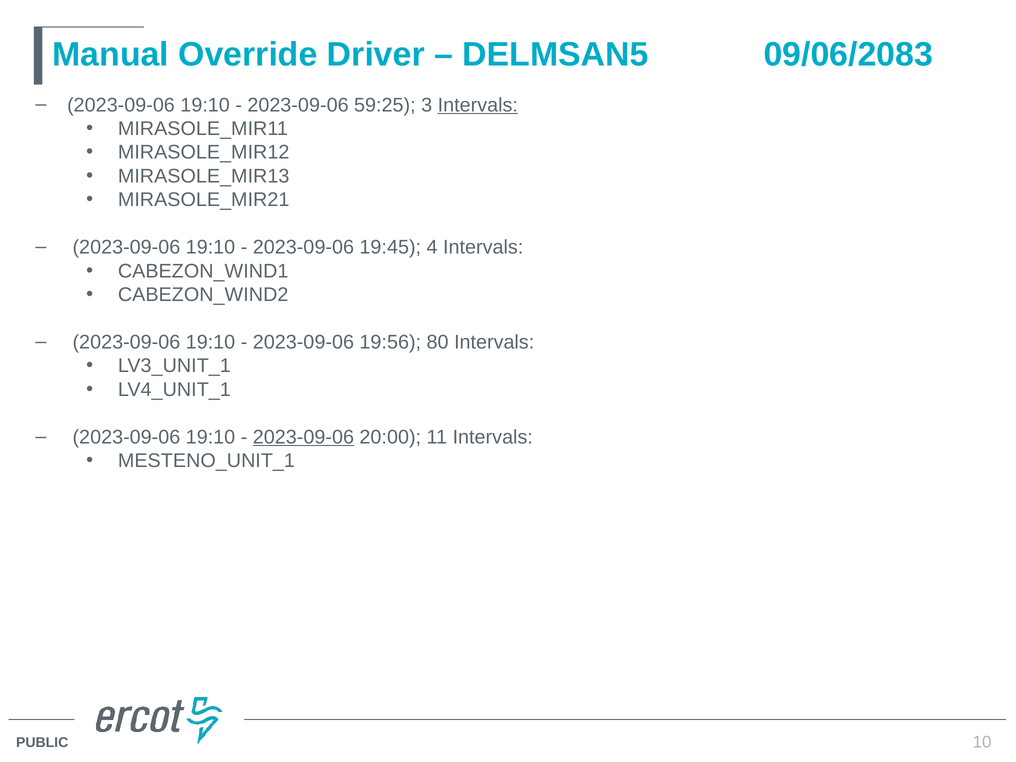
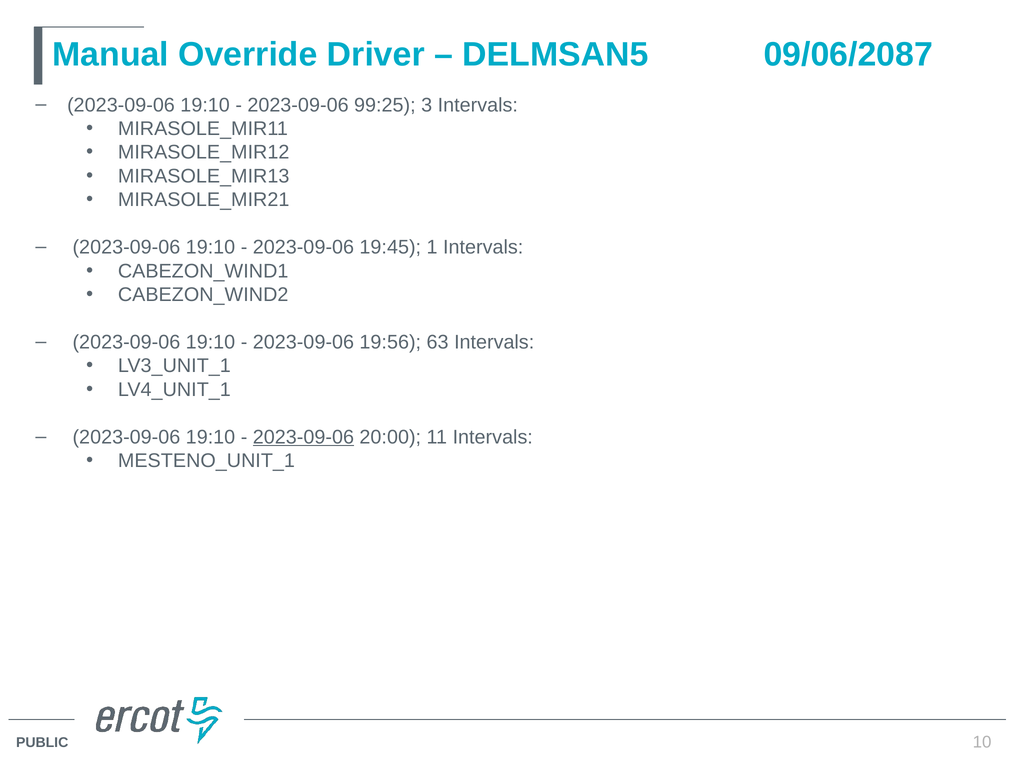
09/06/2083: 09/06/2083 -> 09/06/2087
59:25: 59:25 -> 99:25
Intervals at (478, 105) underline: present -> none
4: 4 -> 1
80: 80 -> 63
